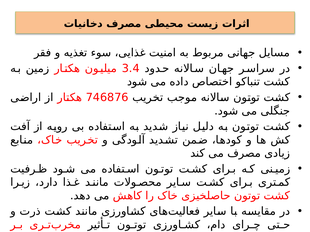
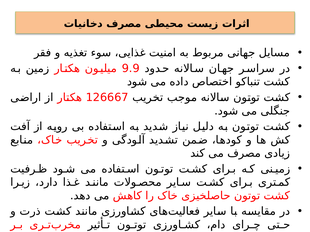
3.4: 3.4 -> 9.9
746876: 746876 -> 126667
